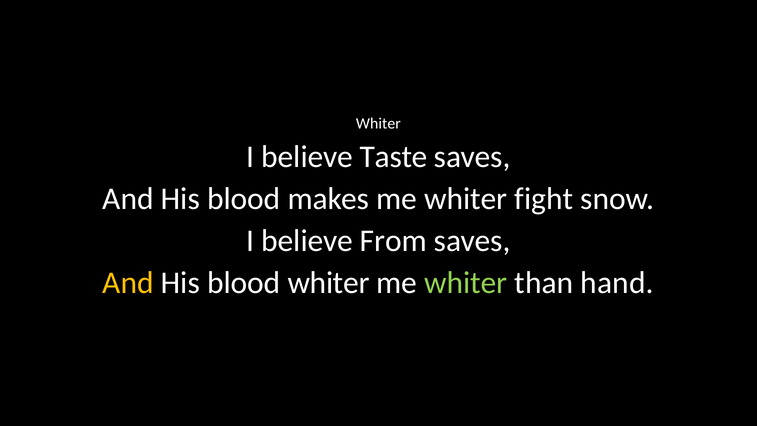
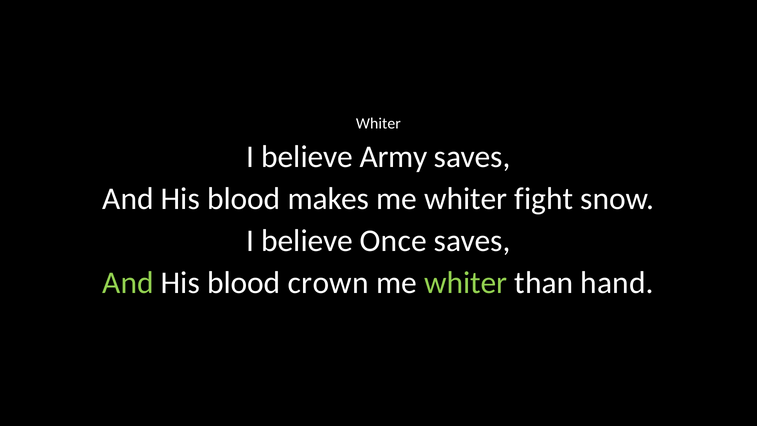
Taste: Taste -> Army
From: From -> Once
And at (128, 283) colour: yellow -> light green
blood whiter: whiter -> crown
